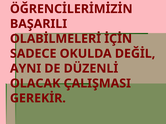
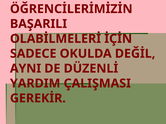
OLACAK: OLACAK -> YARDIM
